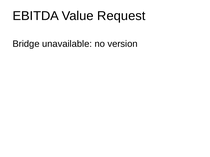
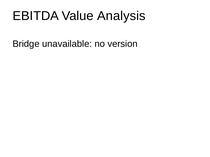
Request: Request -> Analysis
